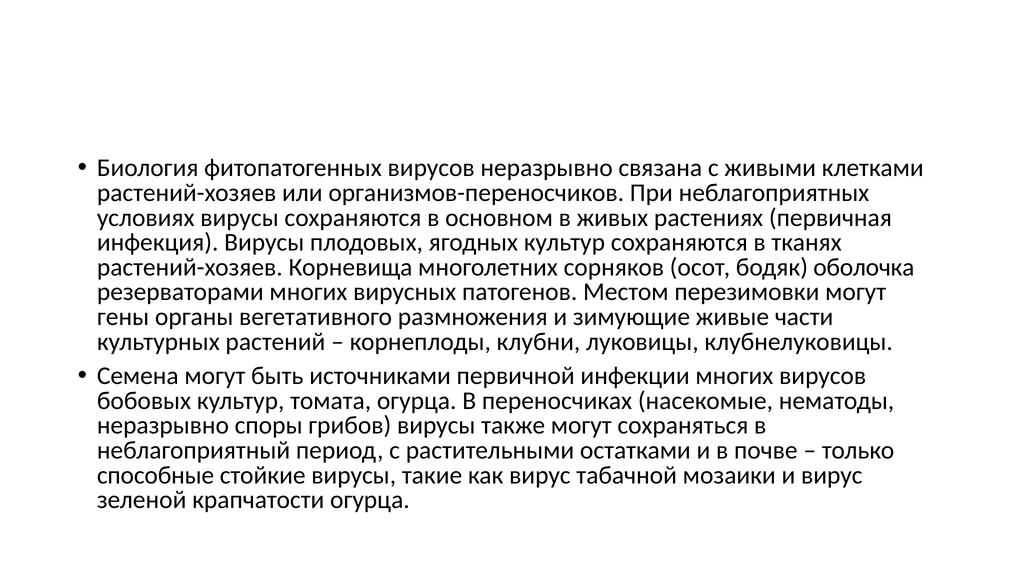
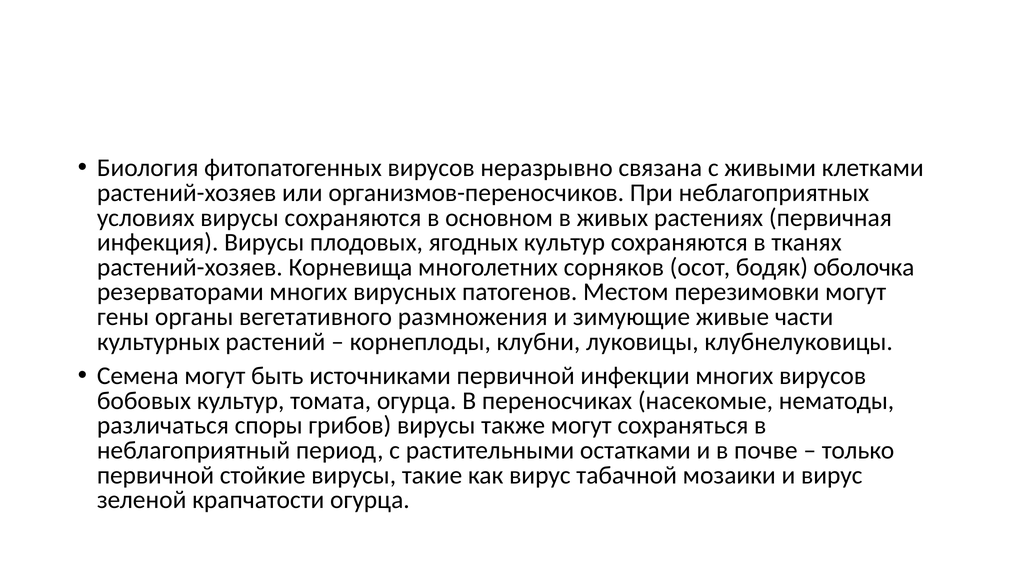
неразрывно at (163, 425): неразрывно -> различаться
способные at (156, 475): способные -> первичной
